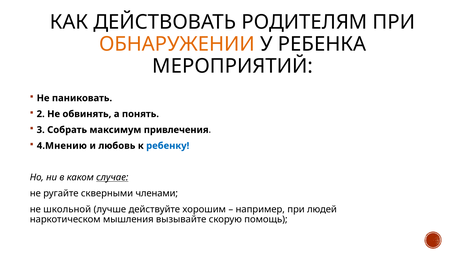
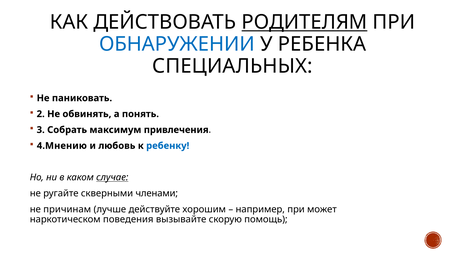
РОДИТЕЛЯМ underline: none -> present
ОБНАРУЖЕНИИ colour: orange -> blue
МЕРОПРИЯТИЙ: МЕРОПРИЯТИЙ -> СПЕЦИАЛЬНЫХ
школьной: школьной -> причинам
людей: людей -> может
мышления: мышления -> поведения
